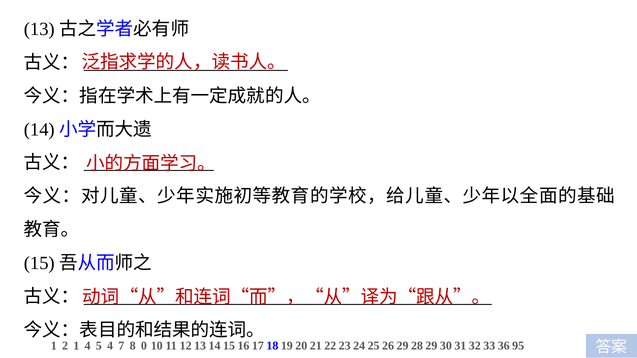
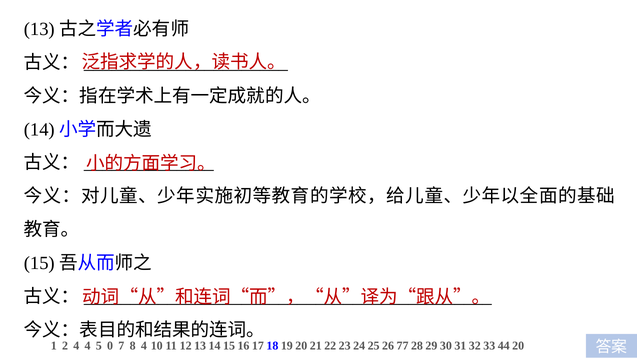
2 1: 1 -> 4
5 4: 4 -> 0
8 0: 0 -> 4
29: 29 -> 77
36: 36 -> 44
95: 95 -> 20
